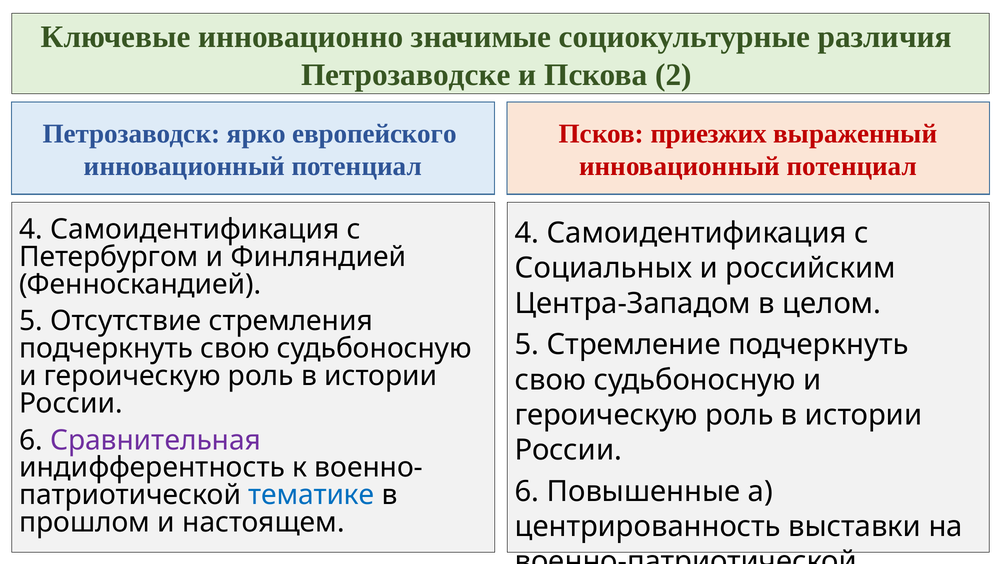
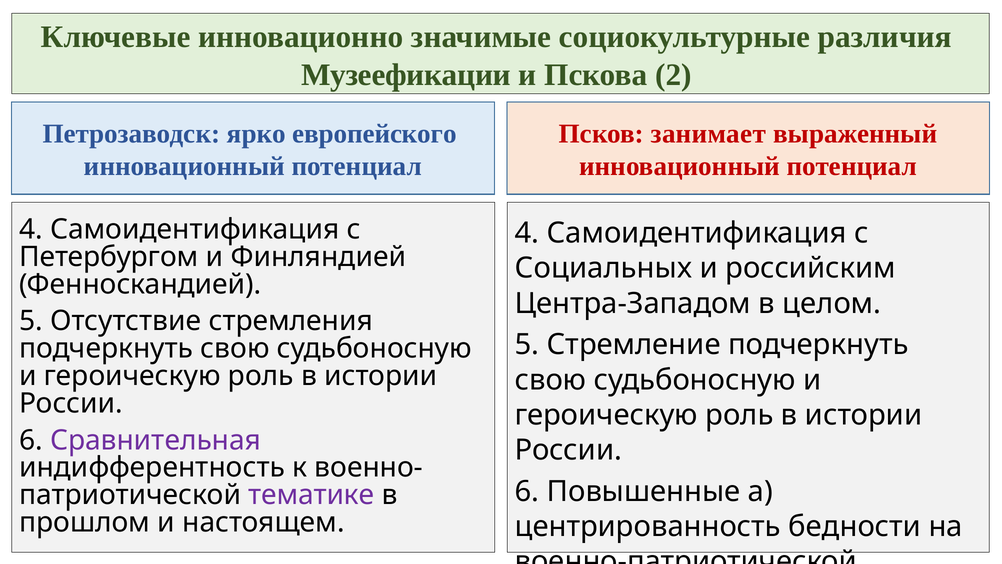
Петрозаводске: Петрозаводске -> Музеефикации
приезжих: приезжих -> занимает
тематике at (311, 495) colour: blue -> purple
выставки: выставки -> бедности
